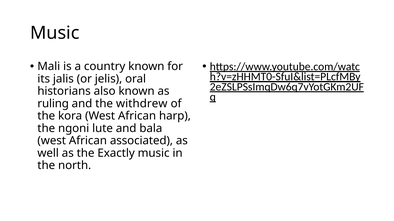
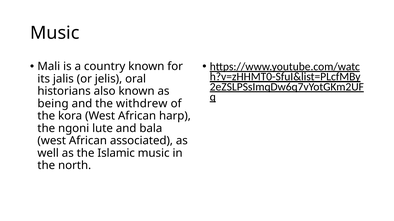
ruling: ruling -> being
Exactly: Exactly -> Islamic
